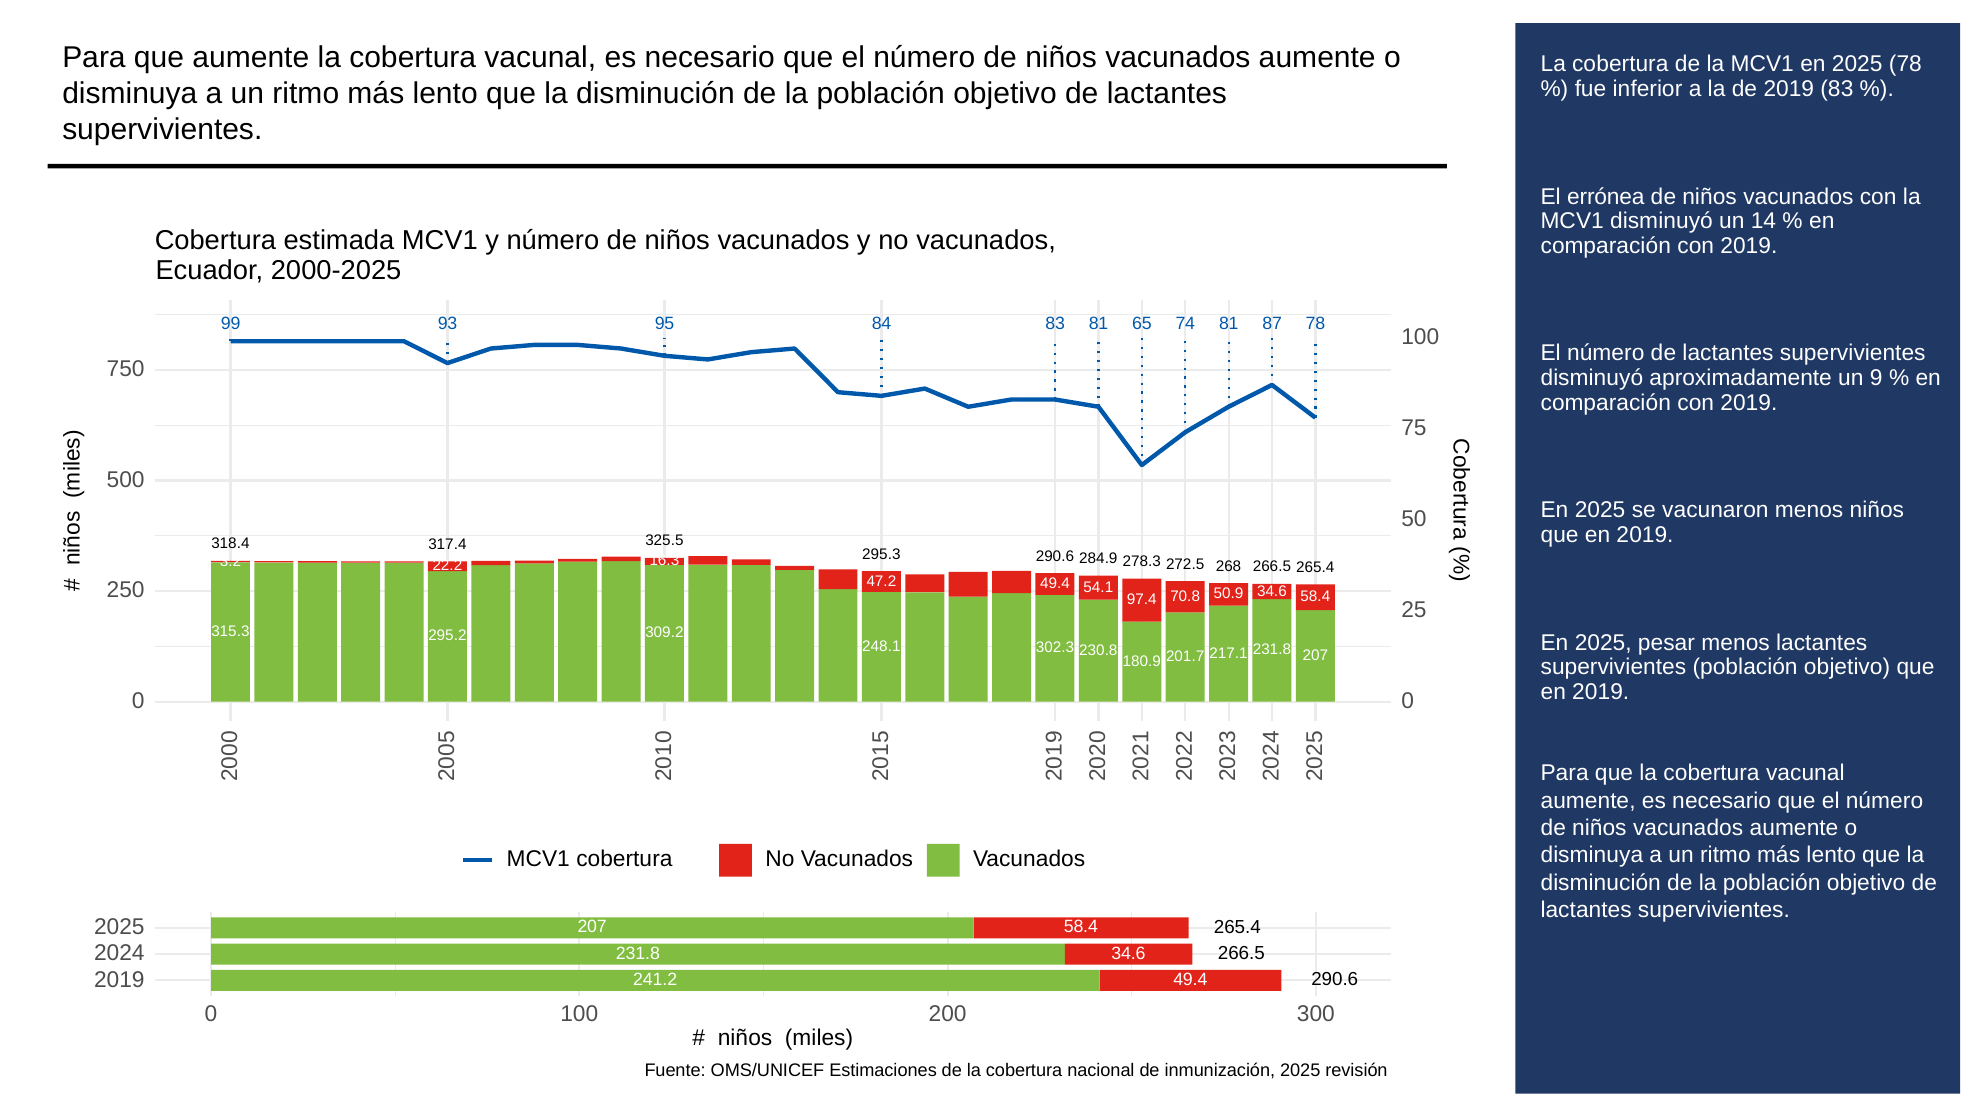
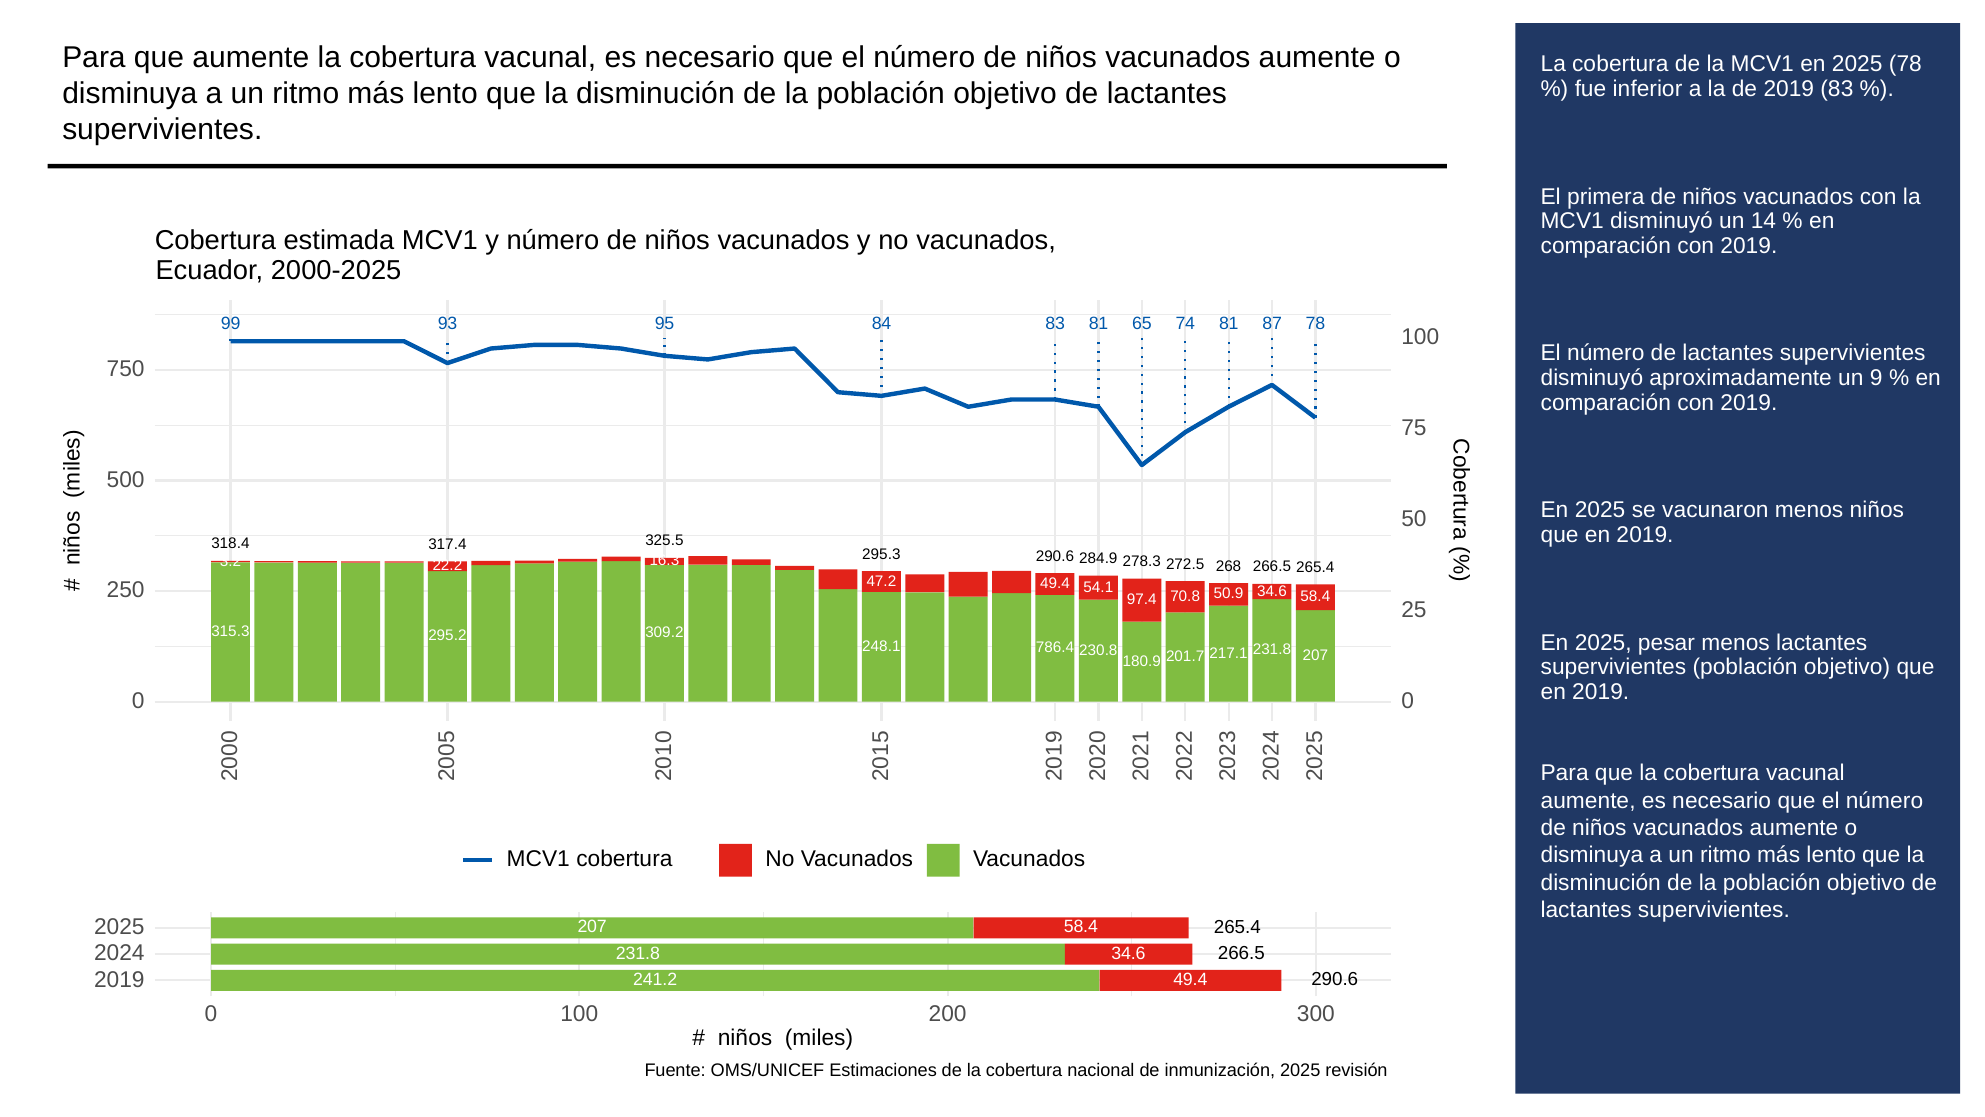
errónea: errónea -> primera
302.3: 302.3 -> 786.4
